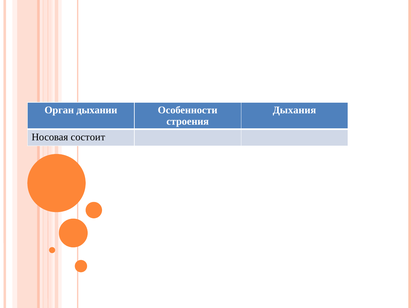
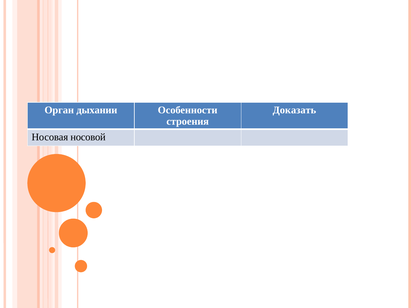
Дыхания: Дыхания -> Доказать
состоит: состоит -> носовой
